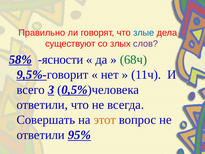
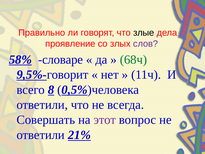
злые colour: blue -> black
существуют: существуют -> проявление
ясности: ясности -> словаре
3: 3 -> 8
этот colour: orange -> purple
95%: 95% -> 21%
